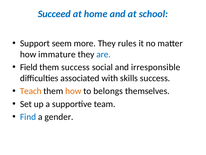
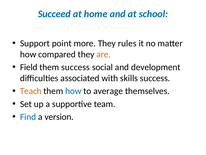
seem: seem -> point
immature: immature -> compared
are colour: blue -> orange
irresponsible: irresponsible -> development
how at (73, 91) colour: orange -> blue
belongs: belongs -> average
gender: gender -> version
